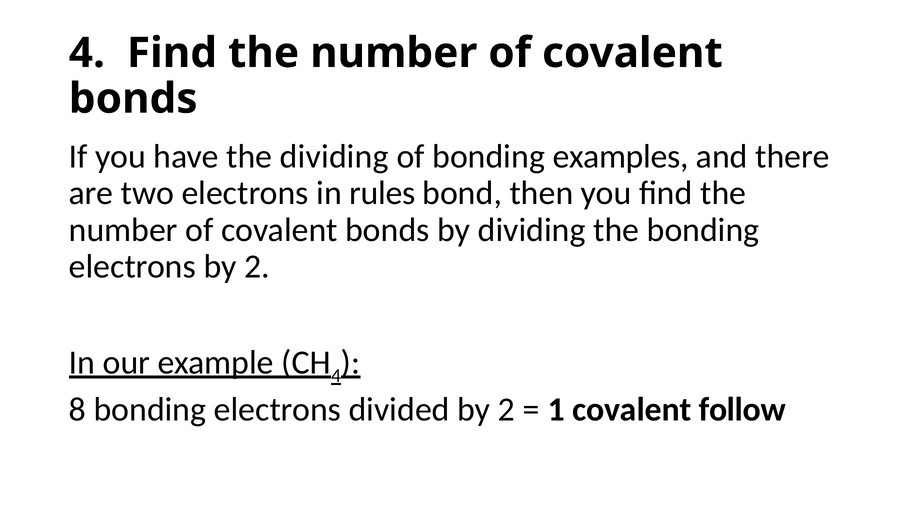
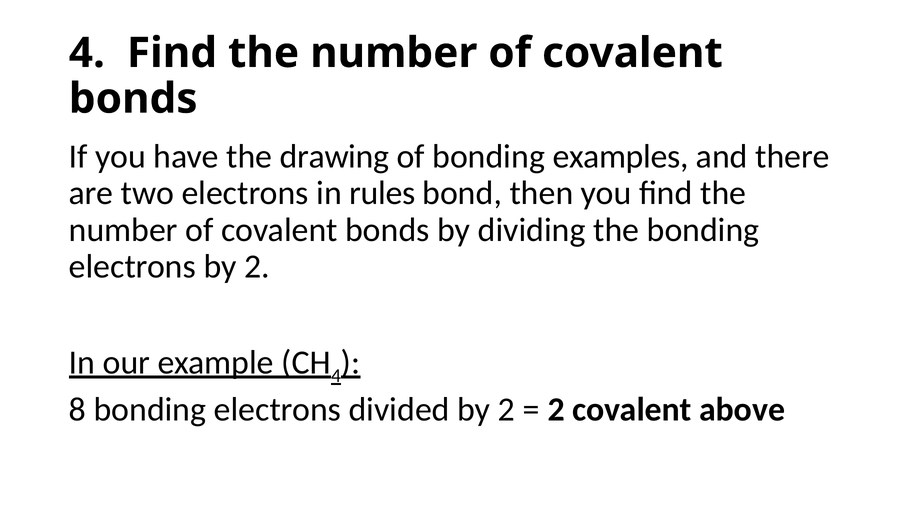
the dividing: dividing -> drawing
1 at (556, 409): 1 -> 2
follow: follow -> above
